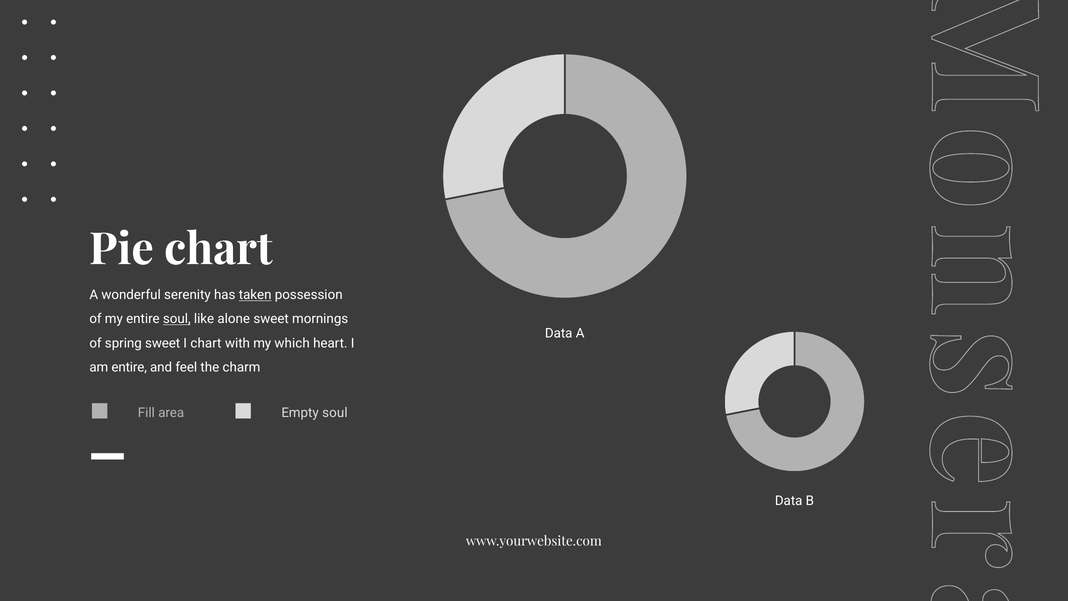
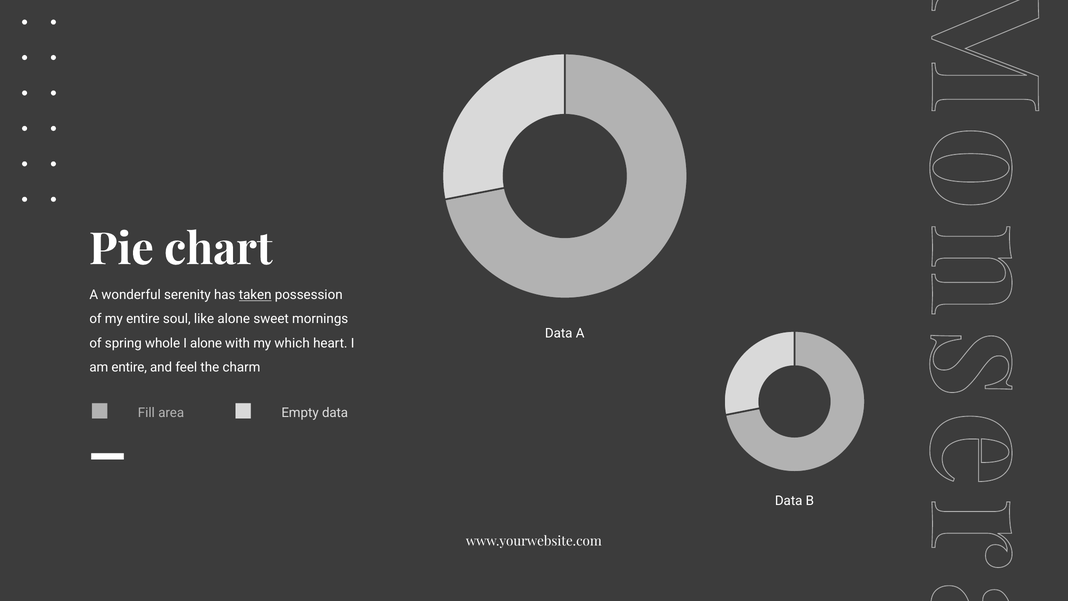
soul at (177, 319) underline: present -> none
spring sweet: sweet -> whole
I chart: chart -> alone
Empty soul: soul -> data
